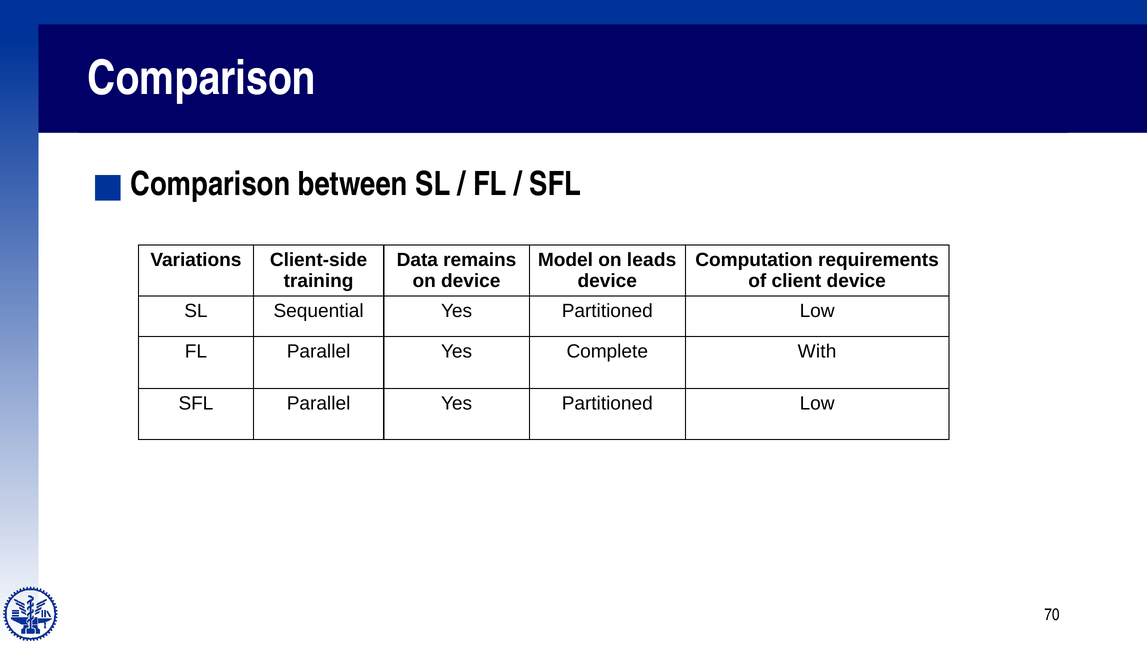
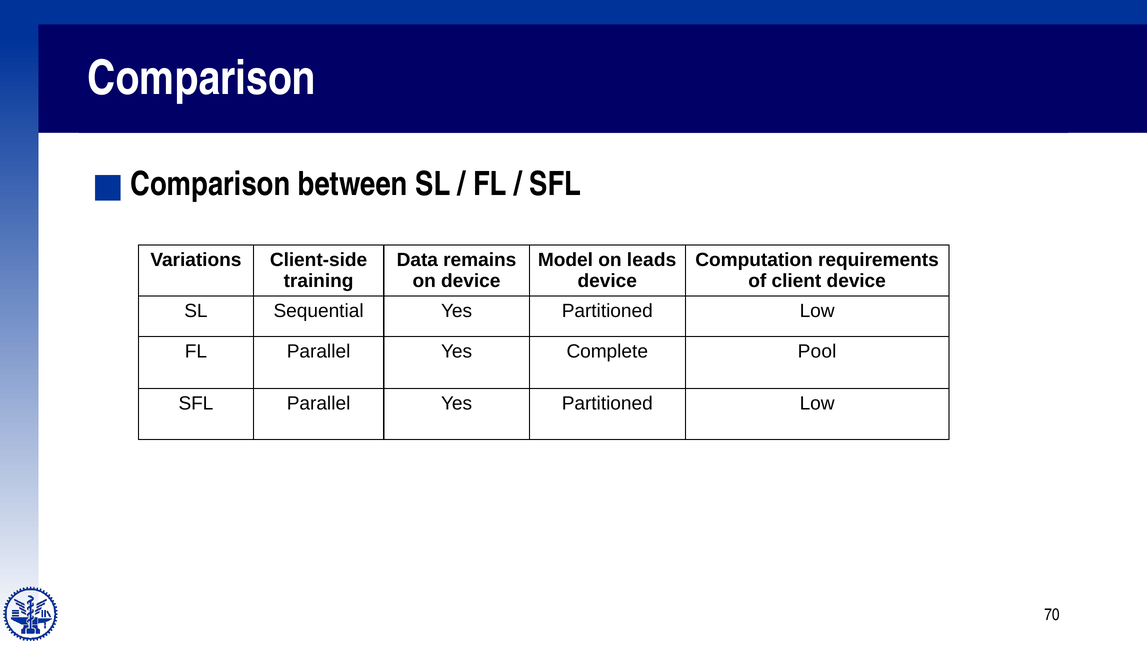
With: With -> Pool
